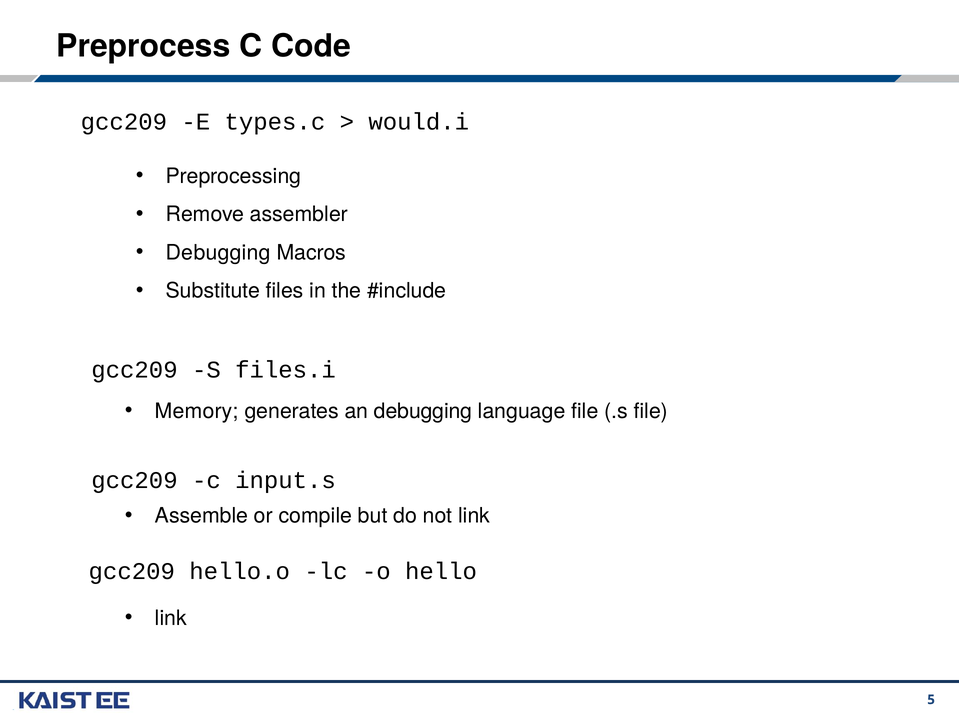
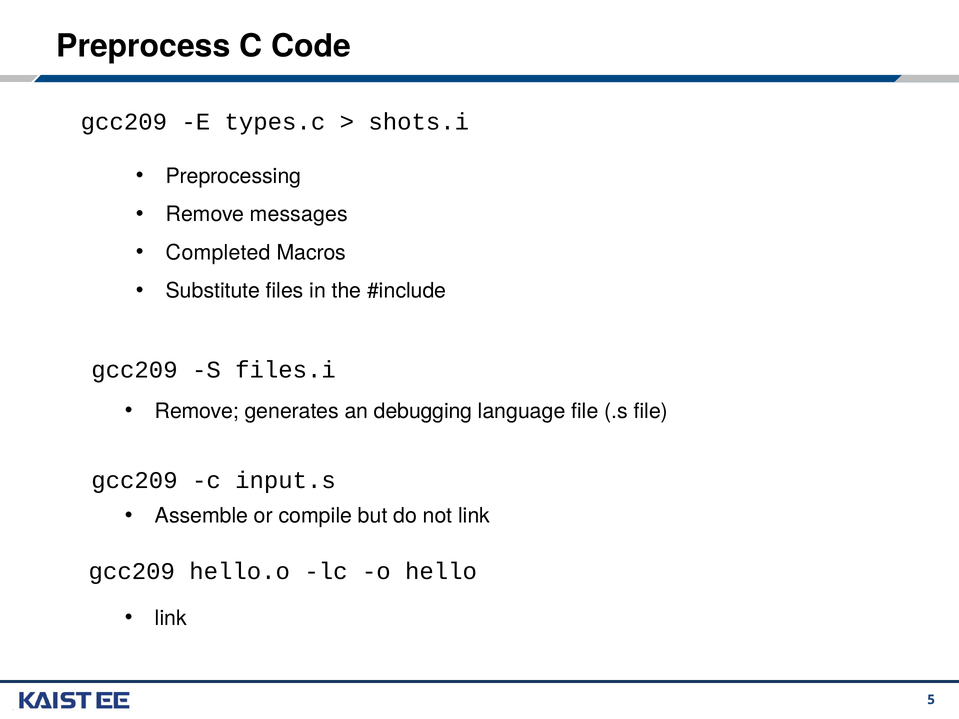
would.i: would.i -> shots.i
assembler: assembler -> messages
Debugging at (218, 253): Debugging -> Completed
Memory at (197, 411): Memory -> Remove
